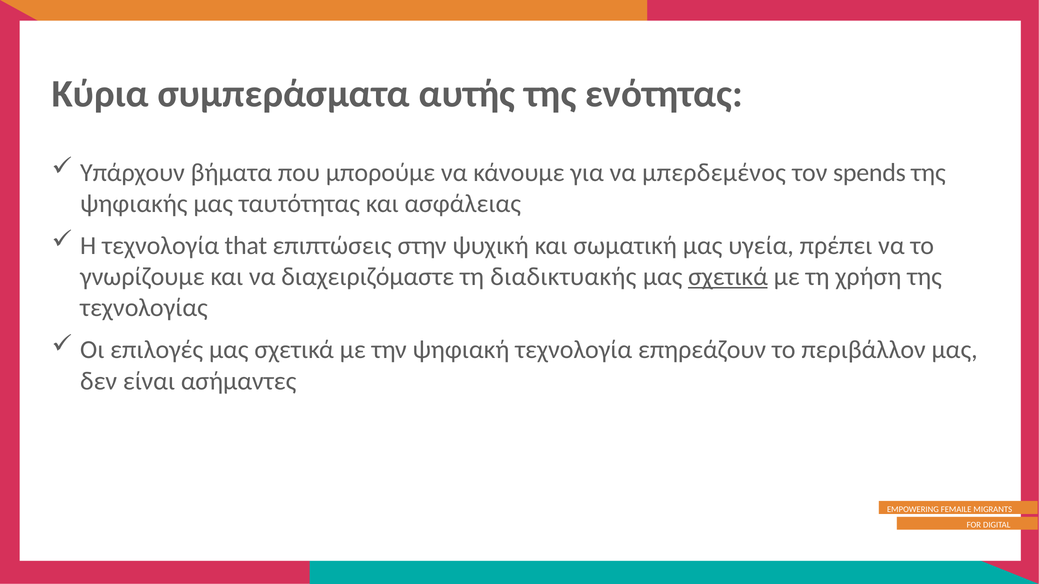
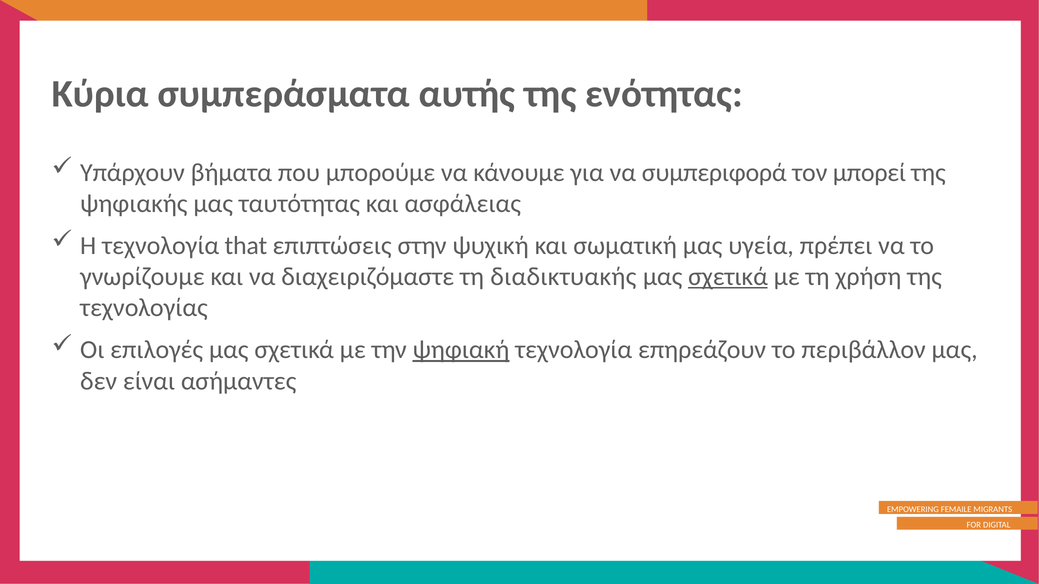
μπερδεμένος: μπερδεμένος -> συμπεριφορά
spends: spends -> μπορεί
ψηφιακή underline: none -> present
